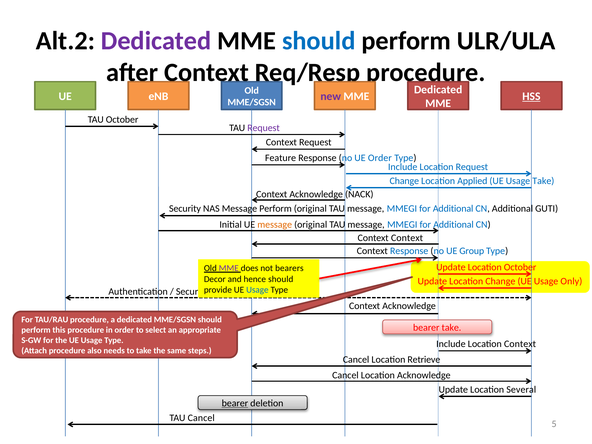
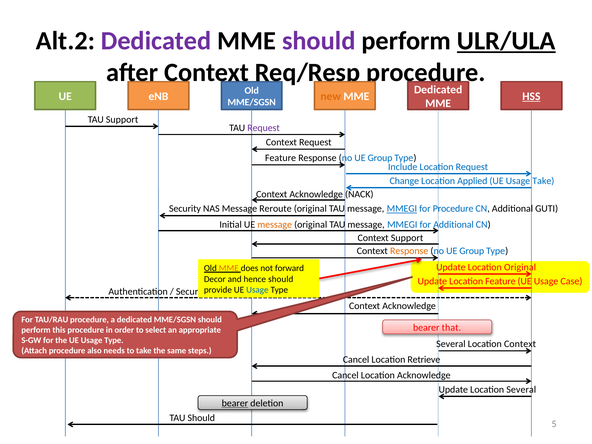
should at (319, 41) colour: blue -> purple
ULR/ULA underline: none -> present
new colour: purple -> orange
TAU October: October -> Support
Order at (380, 158): Order -> Group
Message Perform: Perform -> Reroute
MMEGI at (402, 209) underline: none -> present
Additional at (453, 209): Additional -> Procedure
Context at (407, 238): Context -> Support
Response at (409, 251) colour: blue -> orange
Location October: October -> Original
MME at (229, 268) colour: purple -> orange
bearers: bearers -> forward
Location Change: Change -> Feature
Only: Only -> Case
bearer take: take -> that
Include at (451, 344): Include -> Several
TAU Cancel: Cancel -> Should
